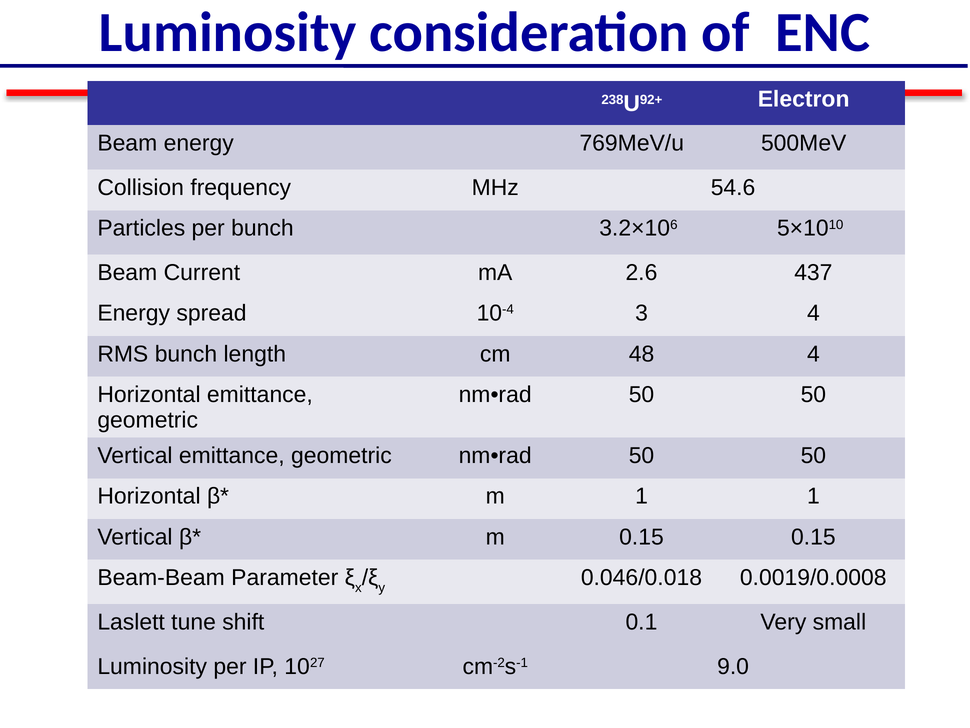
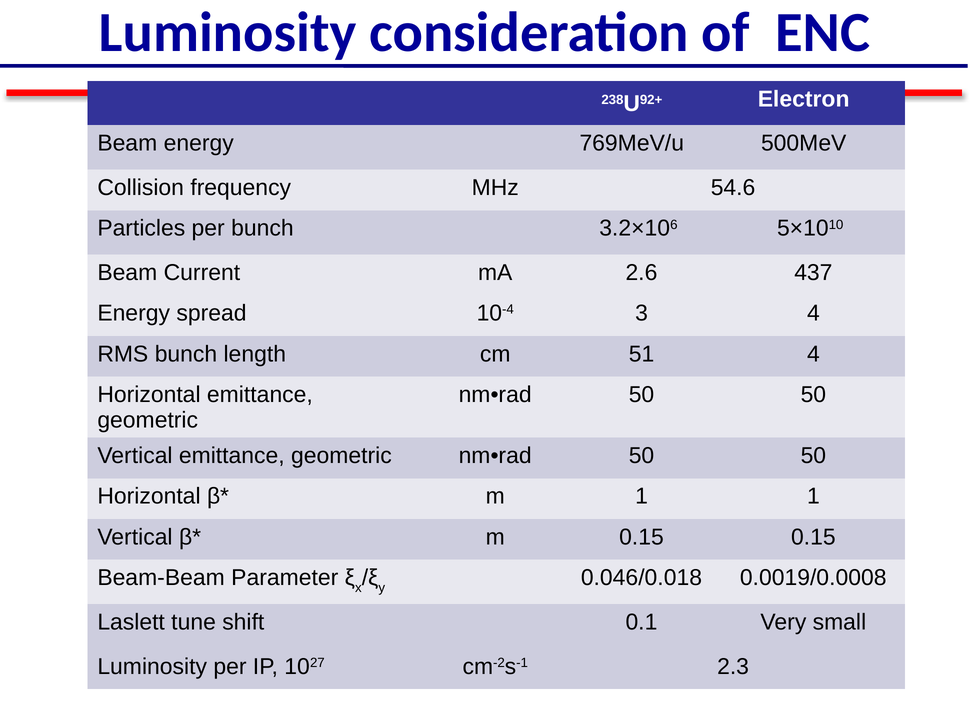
48: 48 -> 51
9.0: 9.0 -> 2.3
